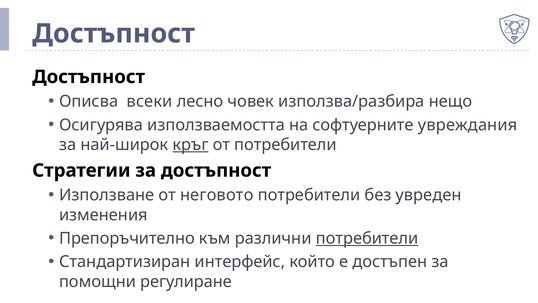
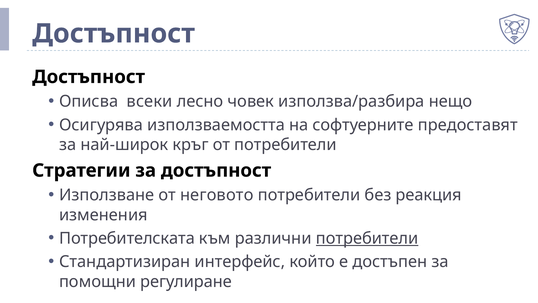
увреждания: увреждания -> предоставят
кръг underline: present -> none
увреден: увреден -> реакция
Препоръчително: Препоръчително -> Потребителската
